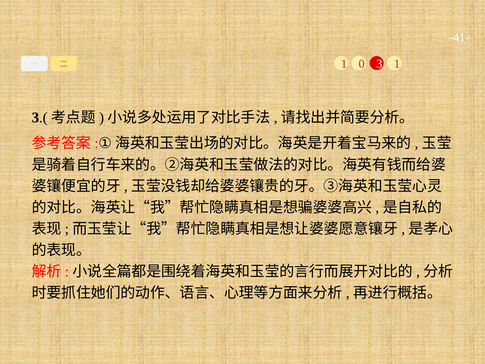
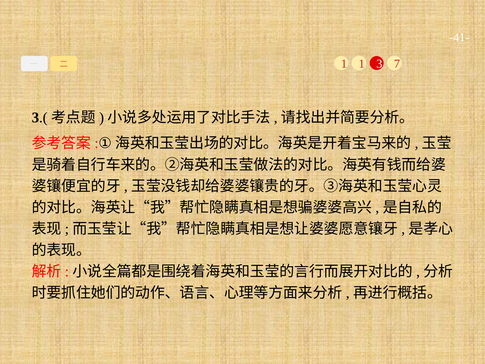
1 0: 0 -> 1
3 1: 1 -> 7
